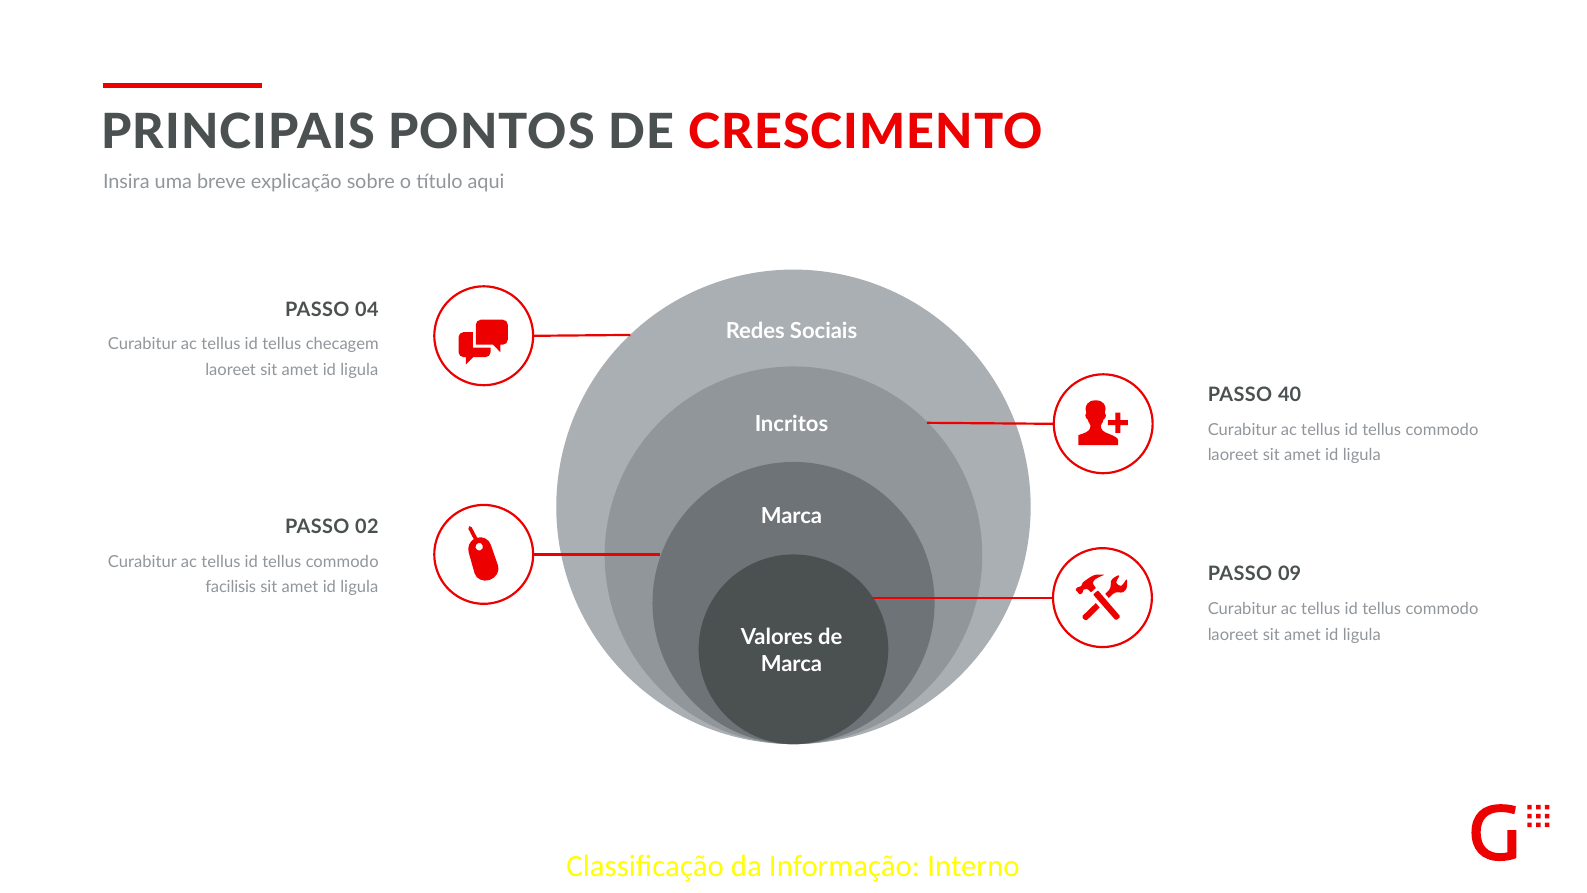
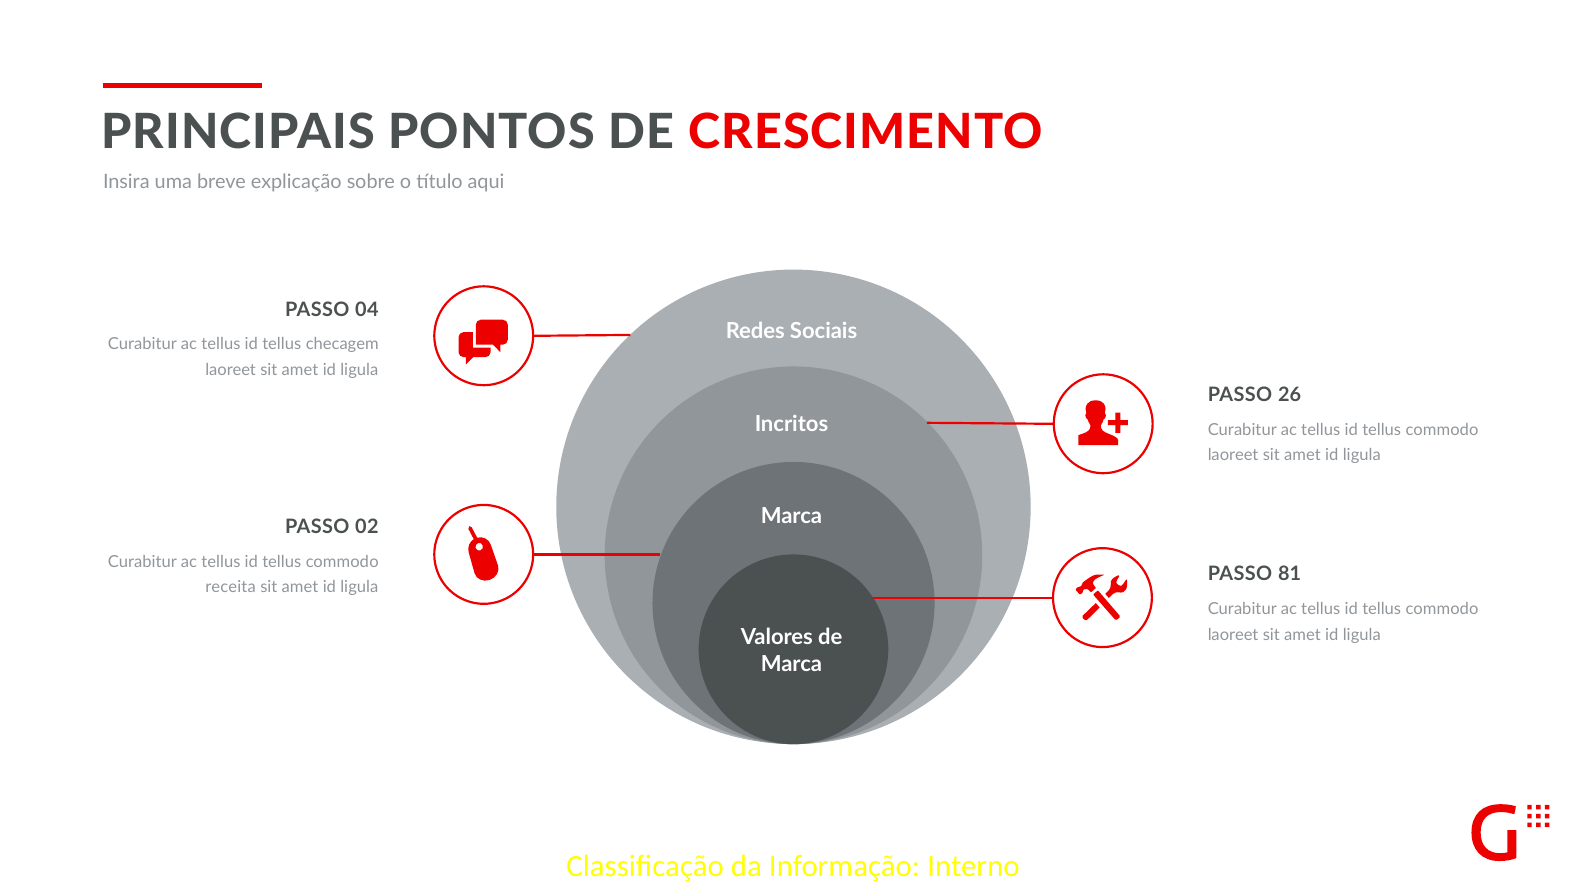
40: 40 -> 26
09: 09 -> 81
facilisis: facilisis -> receita
